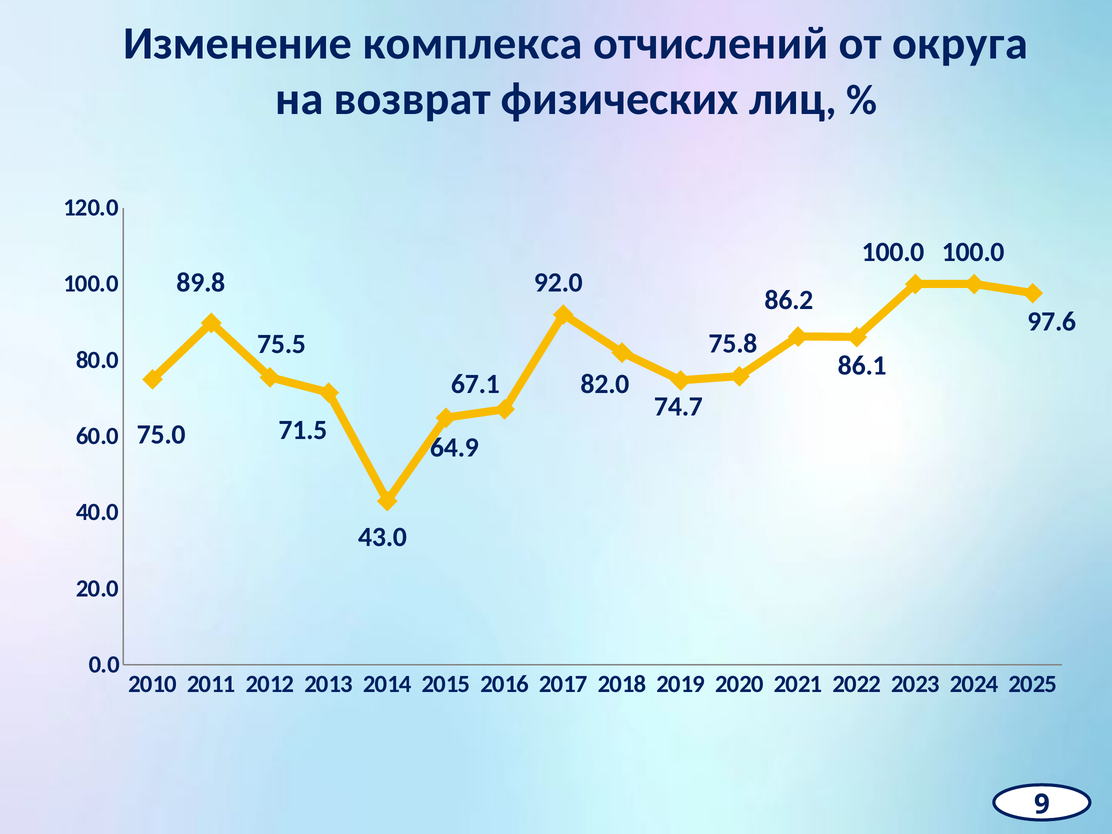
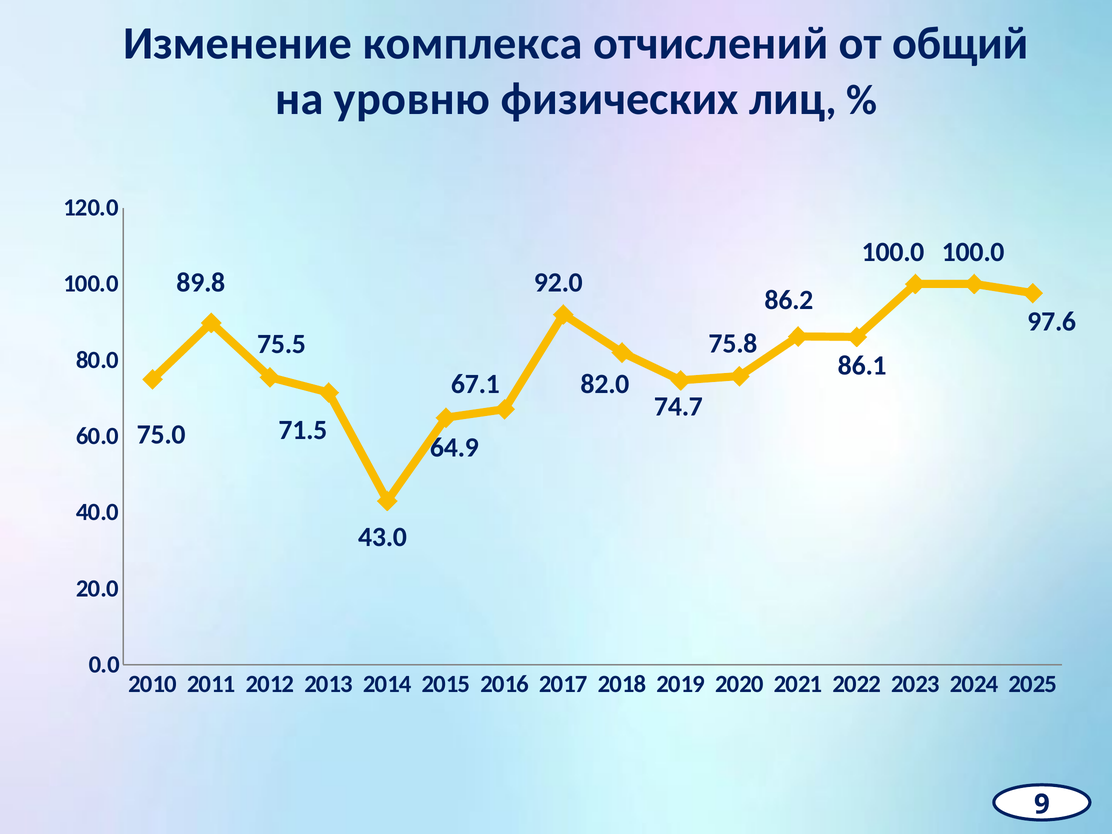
округа: округа -> общий
возврат: возврат -> уровню
